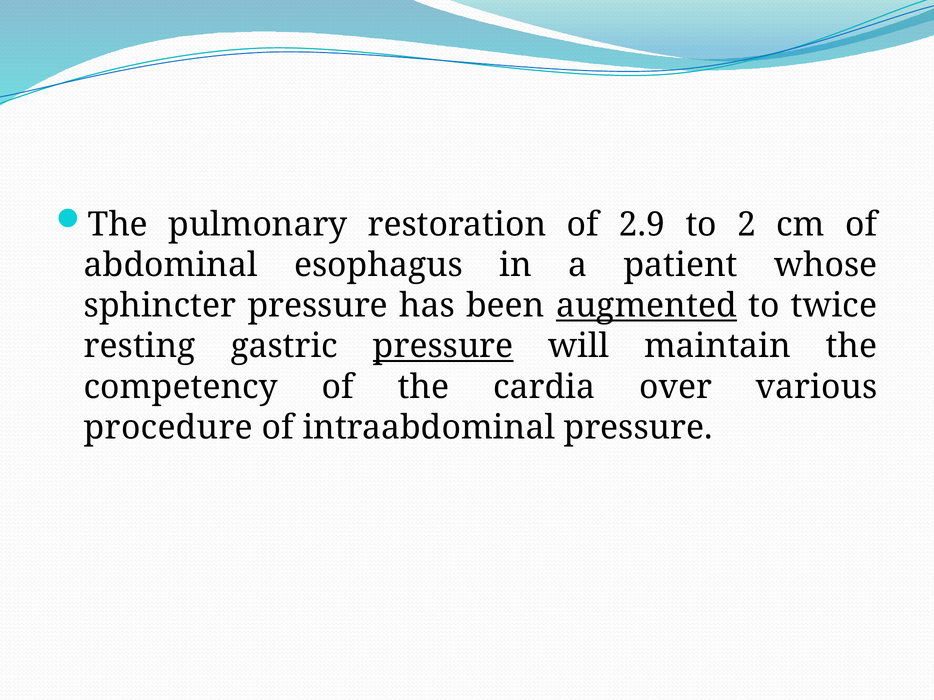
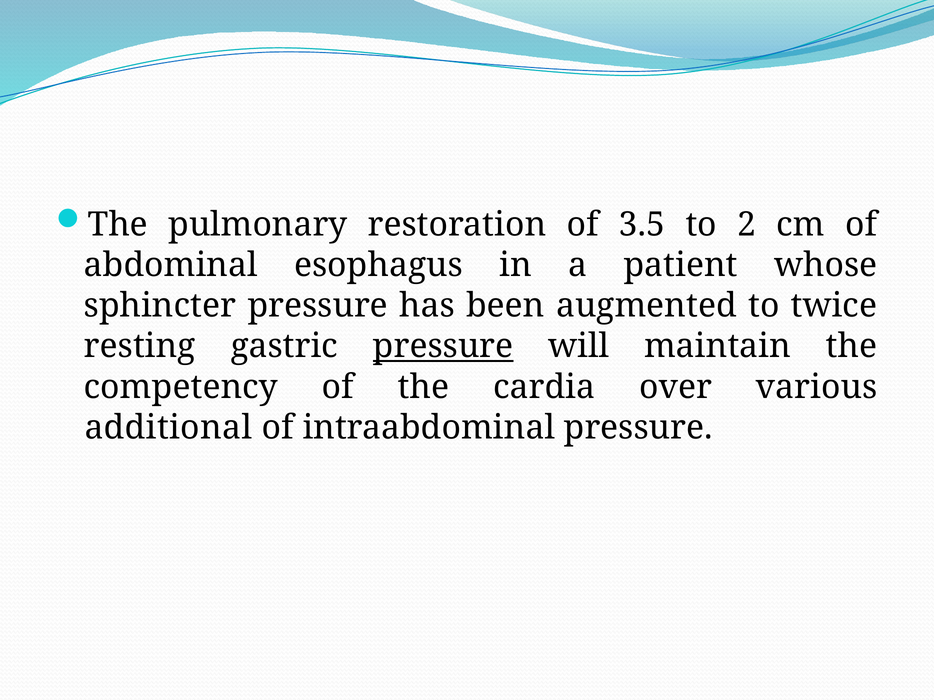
2.9: 2.9 -> 3.5
augmented underline: present -> none
procedure: procedure -> additional
